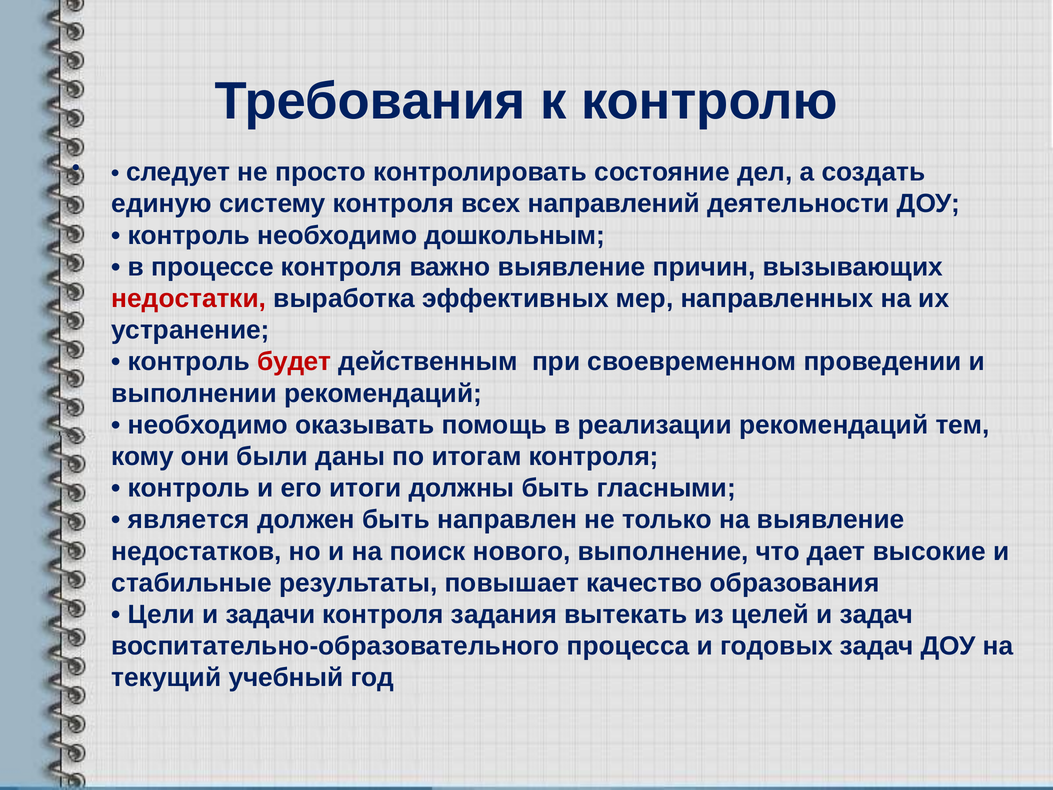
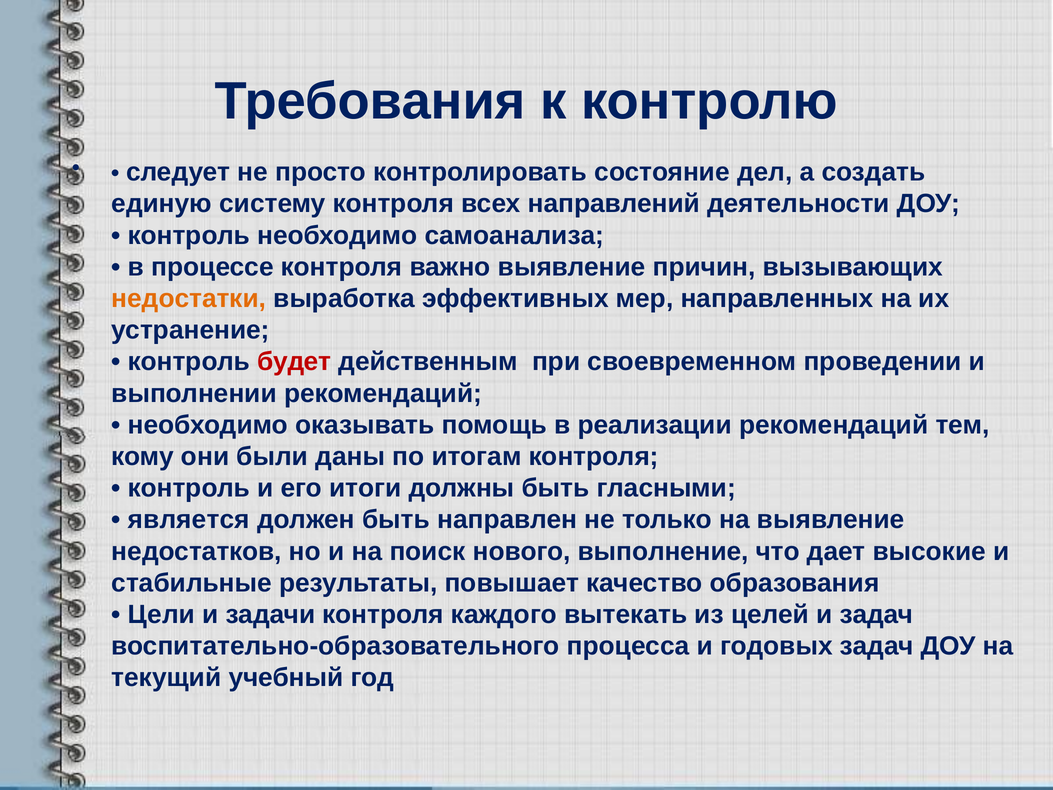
дошкольным: дошкольным -> самоанализа
недостатки colour: red -> orange
задания: задания -> каждого
